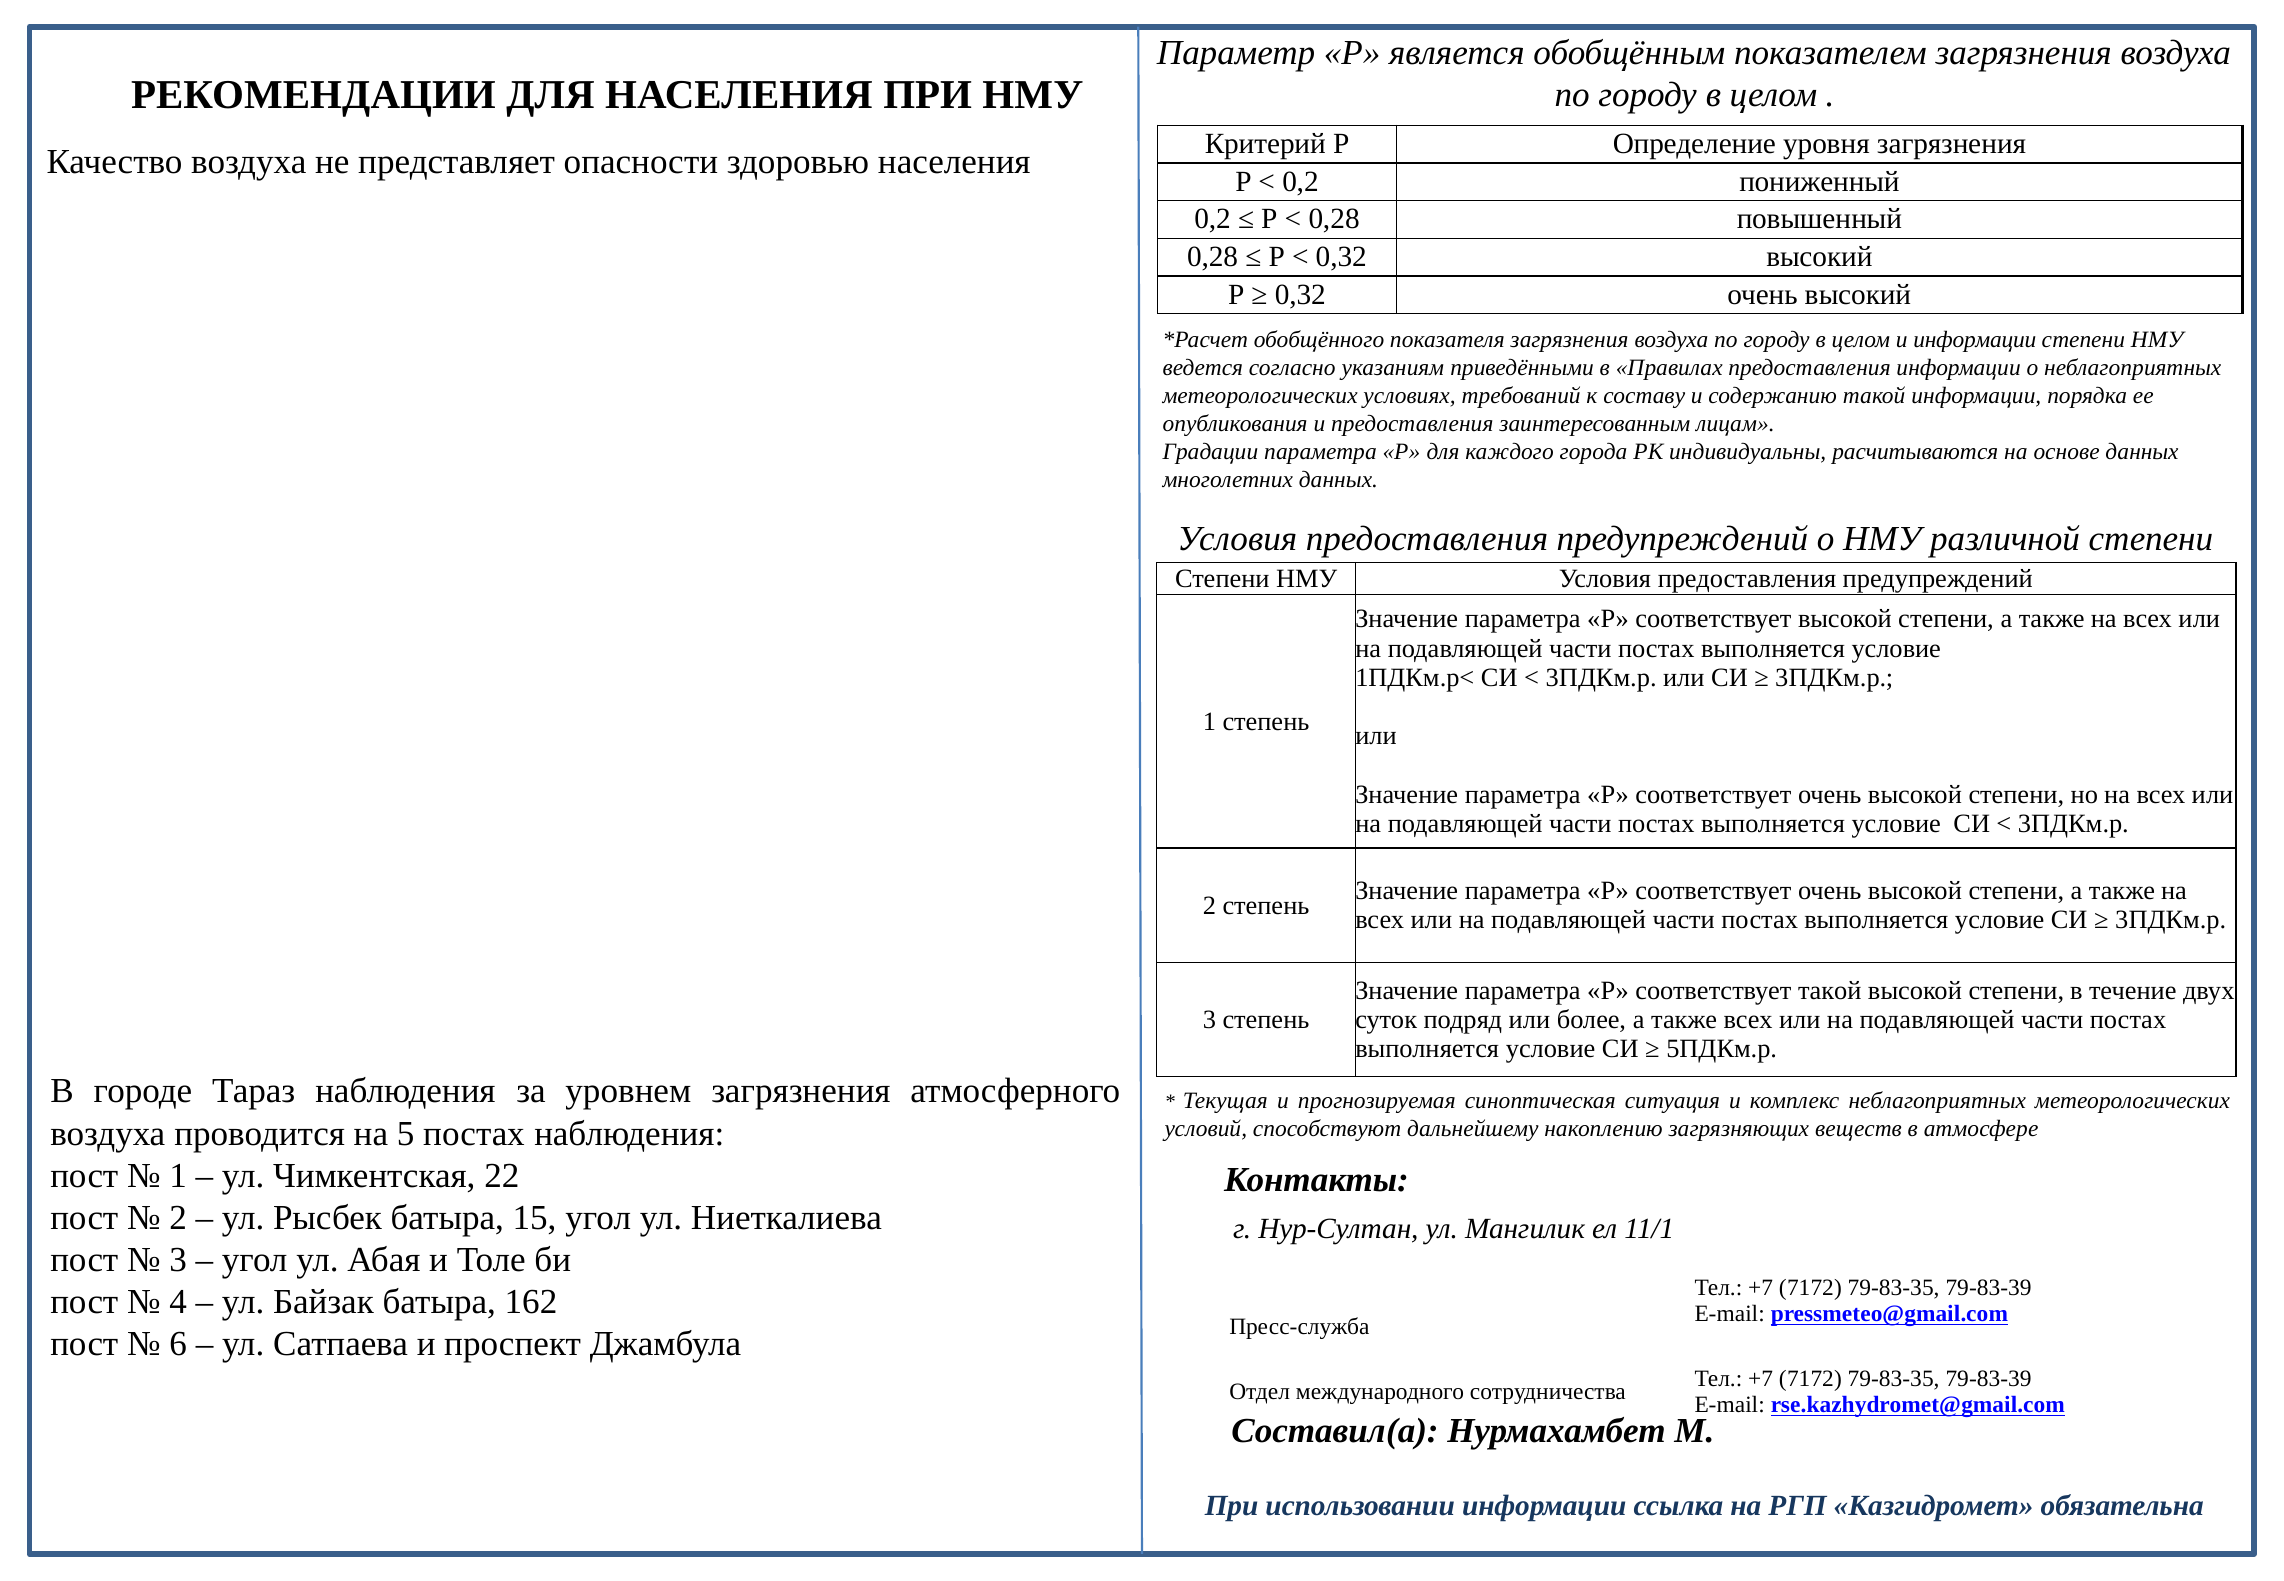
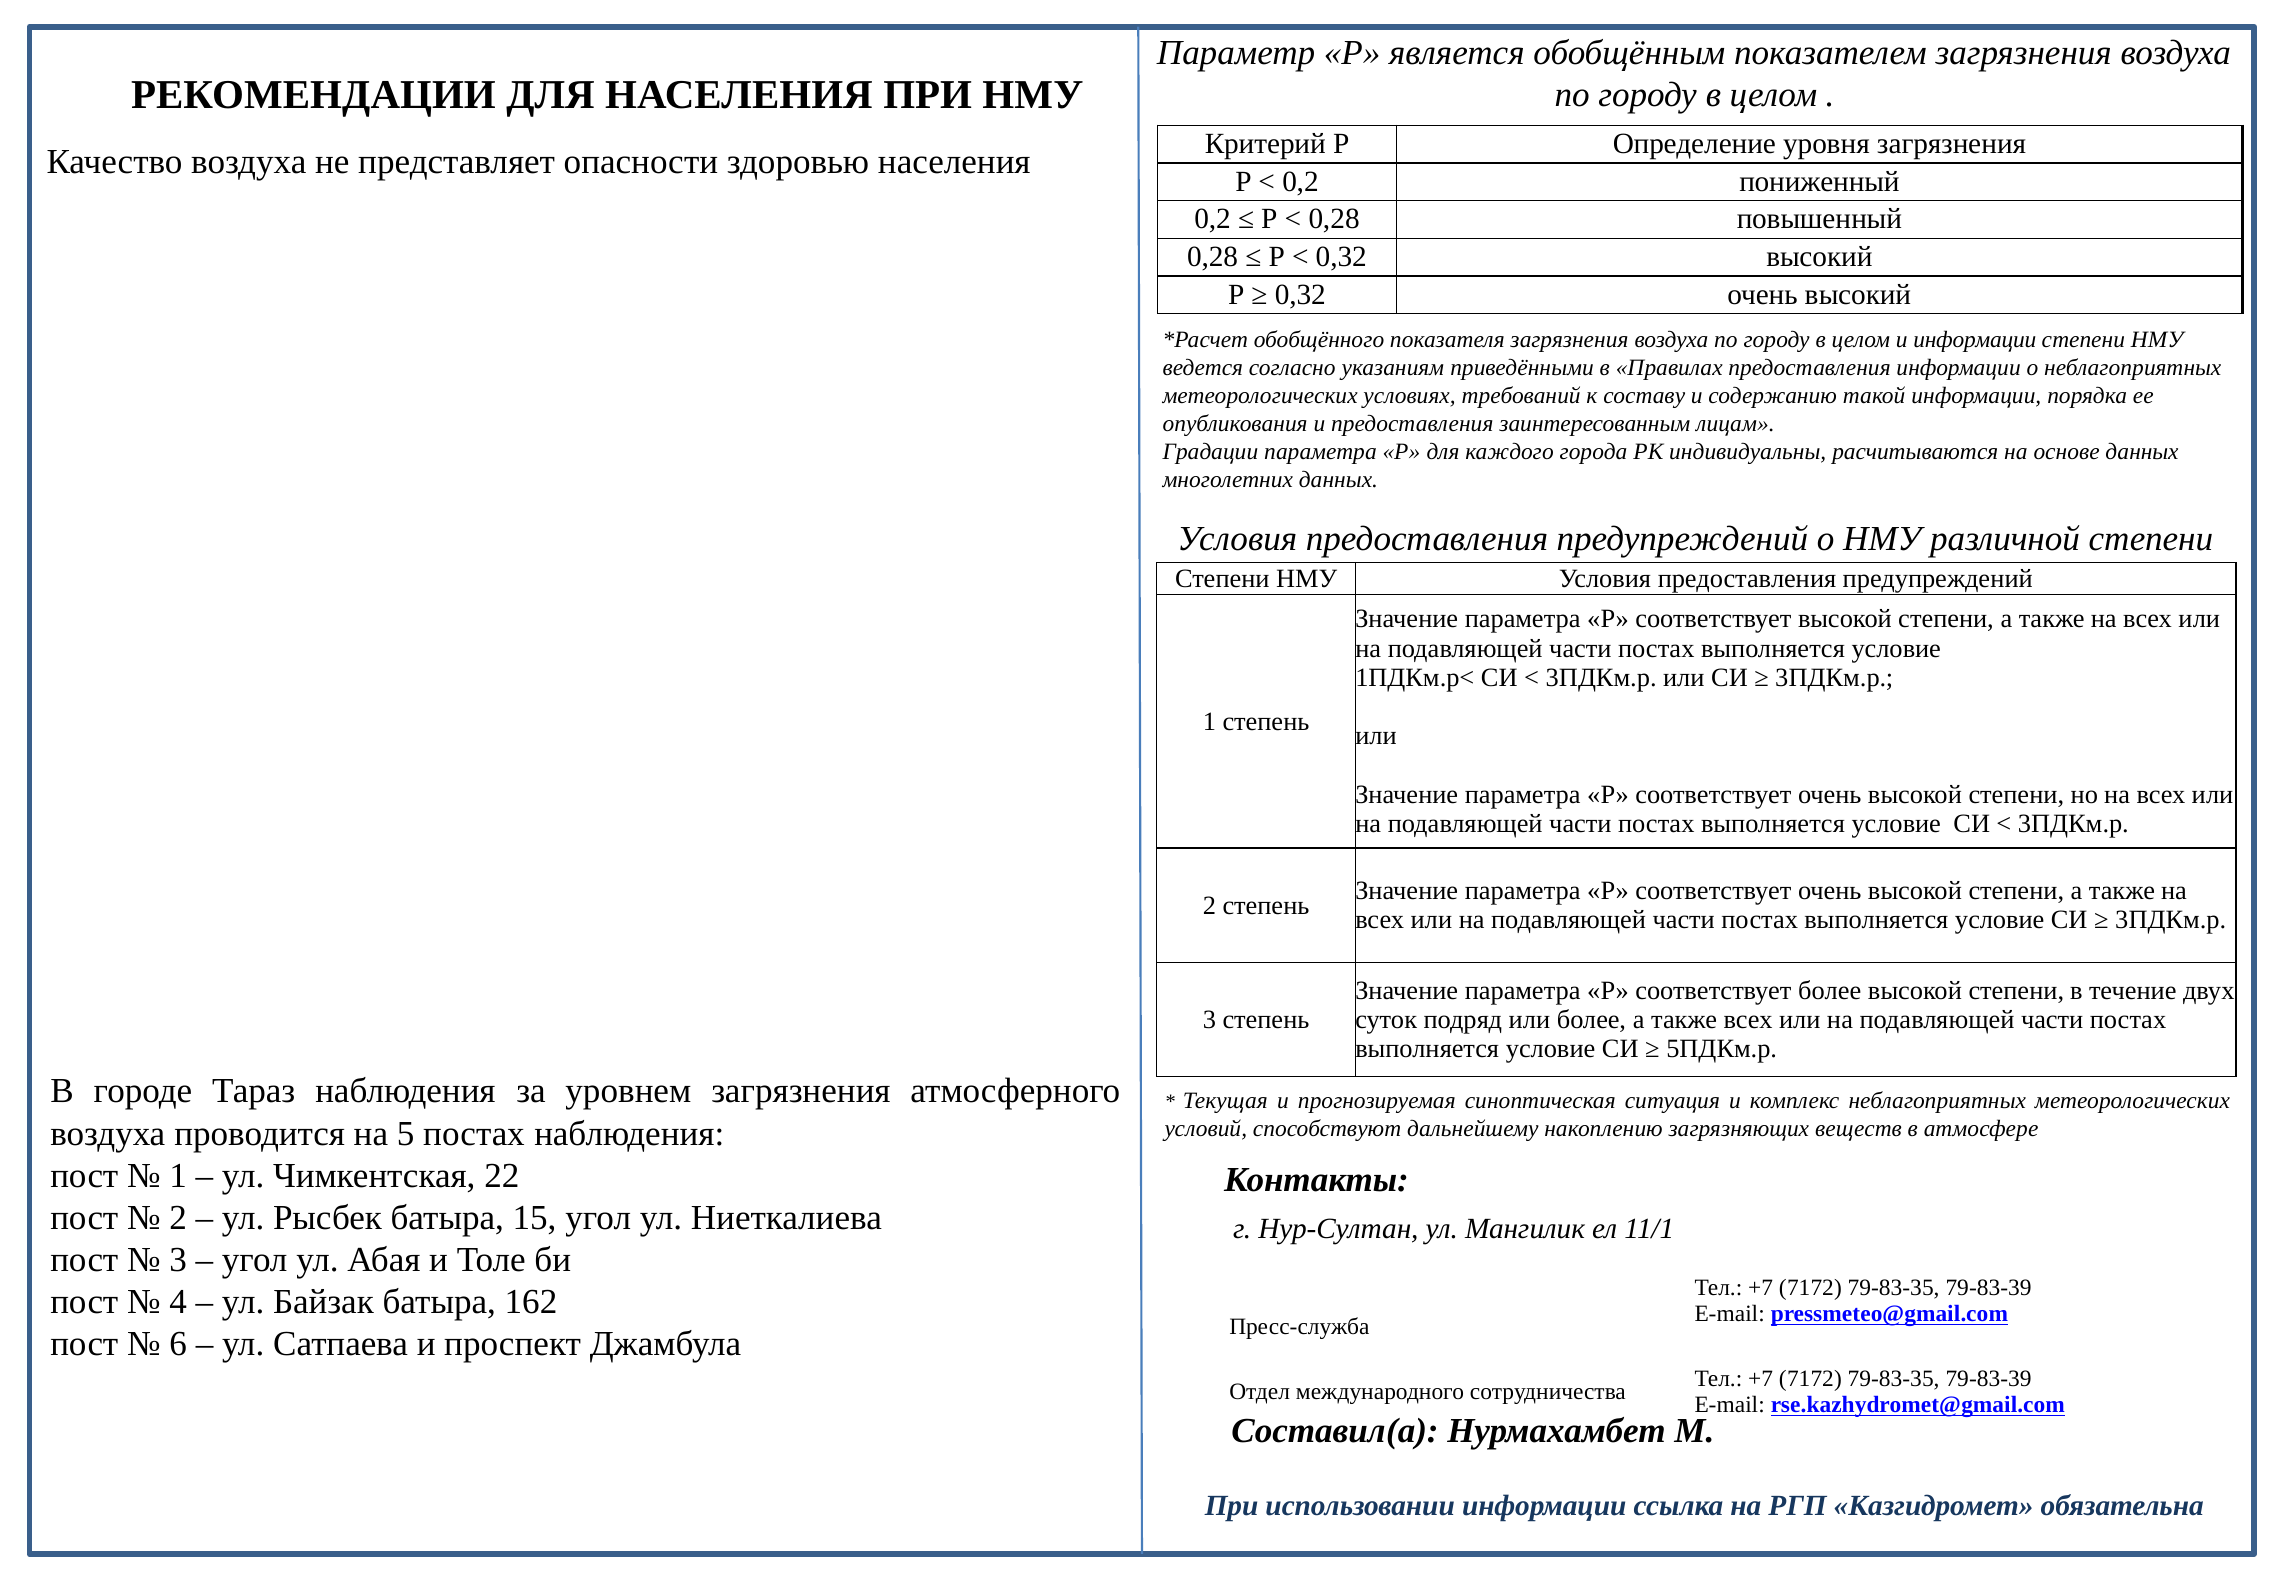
соответствует такой: такой -> более
